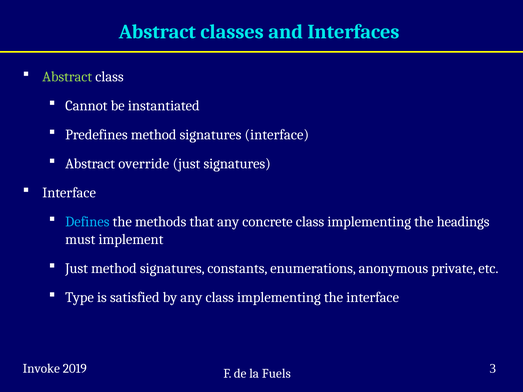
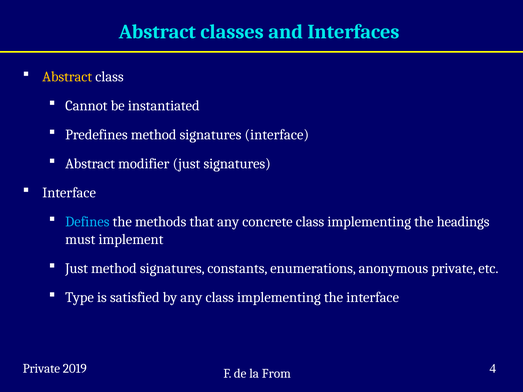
Abstract at (67, 77) colour: light green -> yellow
override: override -> modifier
Invoke at (41, 369): Invoke -> Private
3: 3 -> 4
Fuels: Fuels -> From
